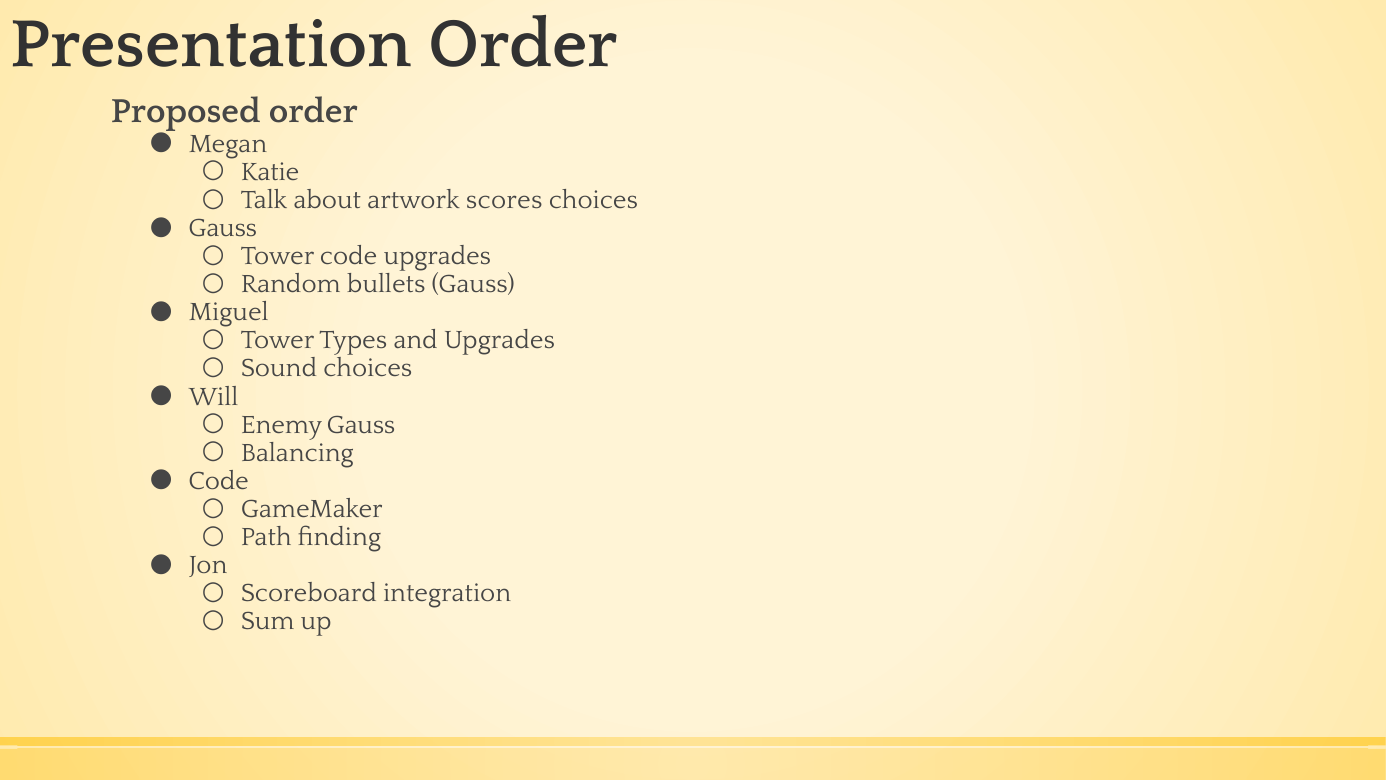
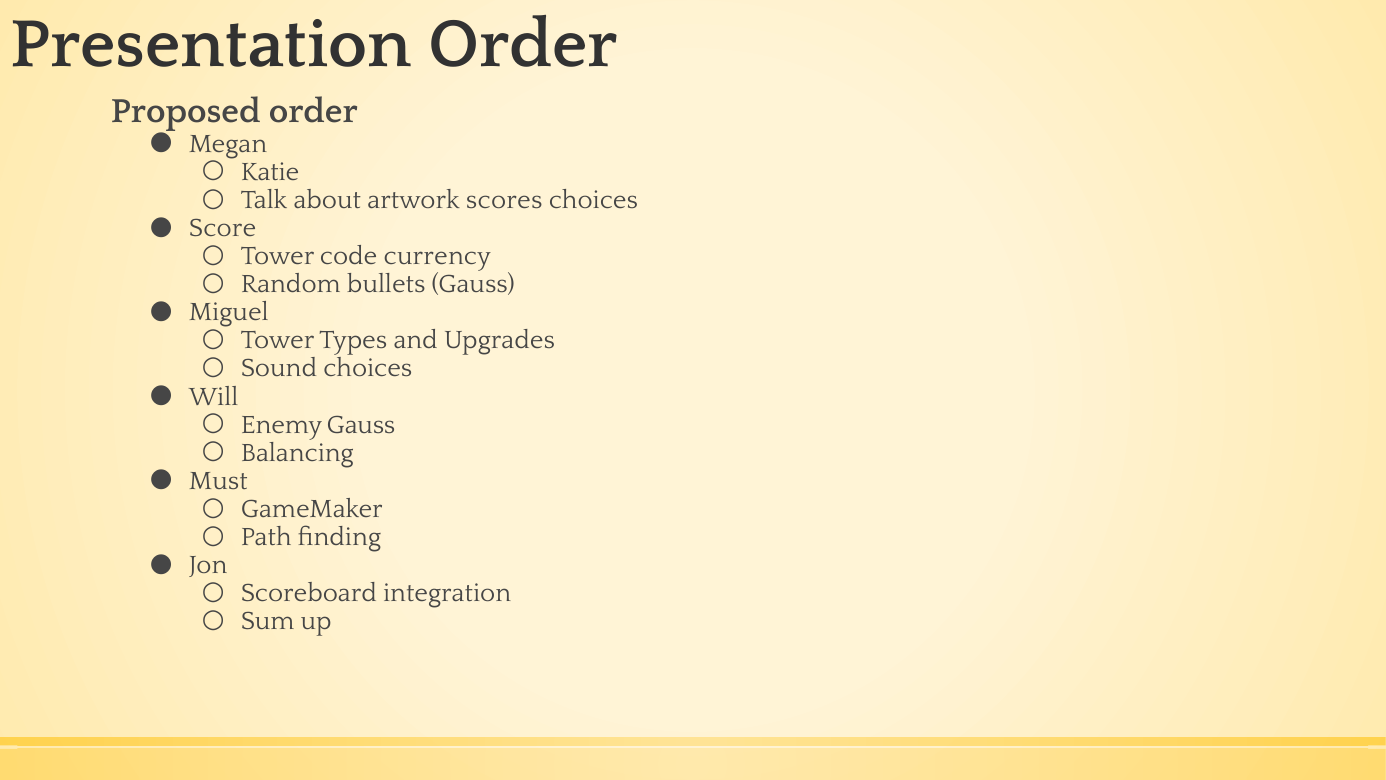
Gauss at (223, 228): Gauss -> Score
code upgrades: upgrades -> currency
Code at (219, 481): Code -> Must
